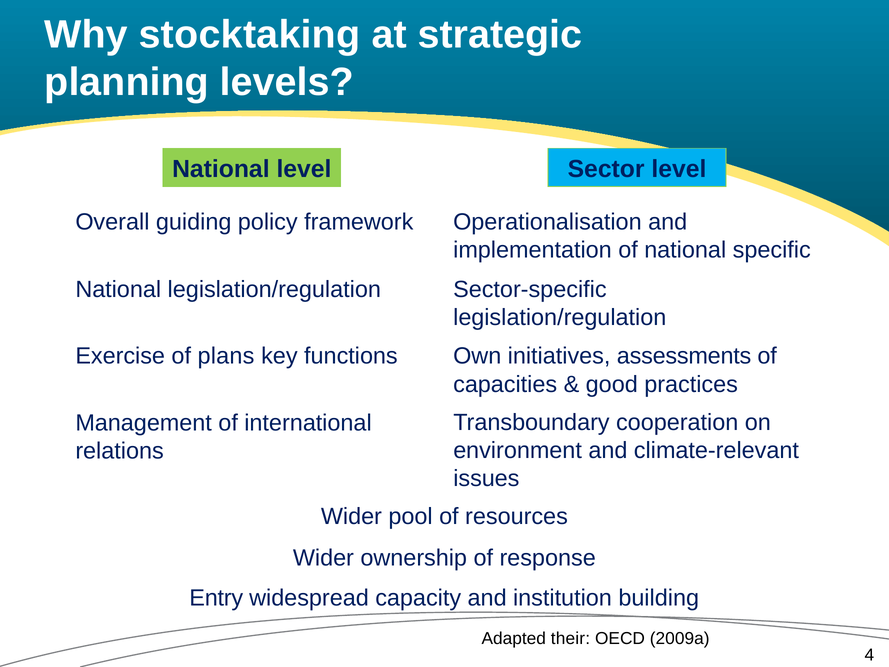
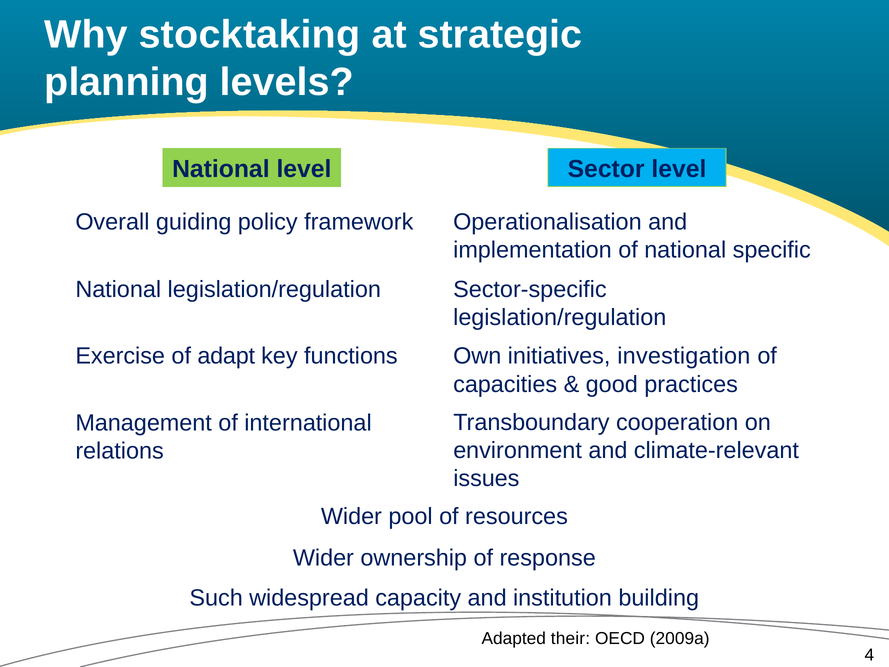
plans: plans -> adapt
assessments: assessments -> investigation
Entry: Entry -> Such
